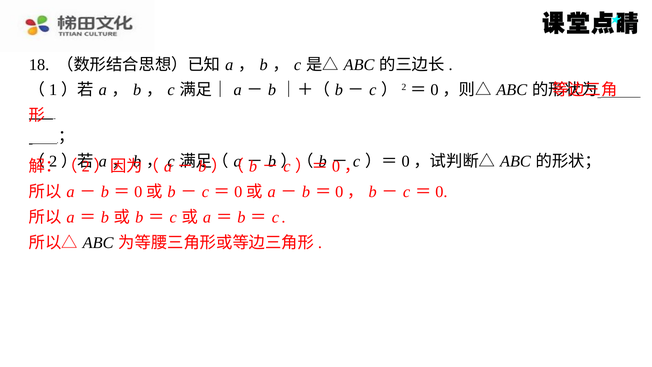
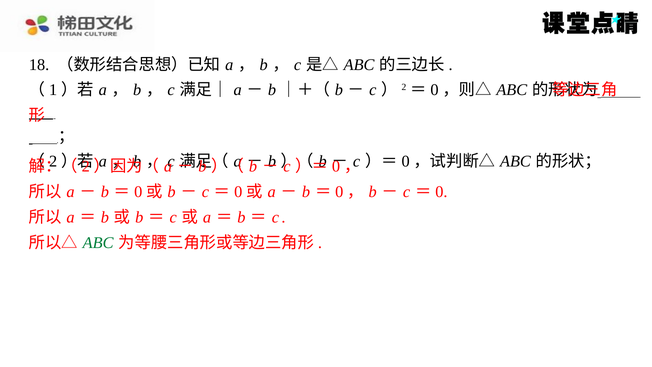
ABC at (98, 243) colour: black -> green
